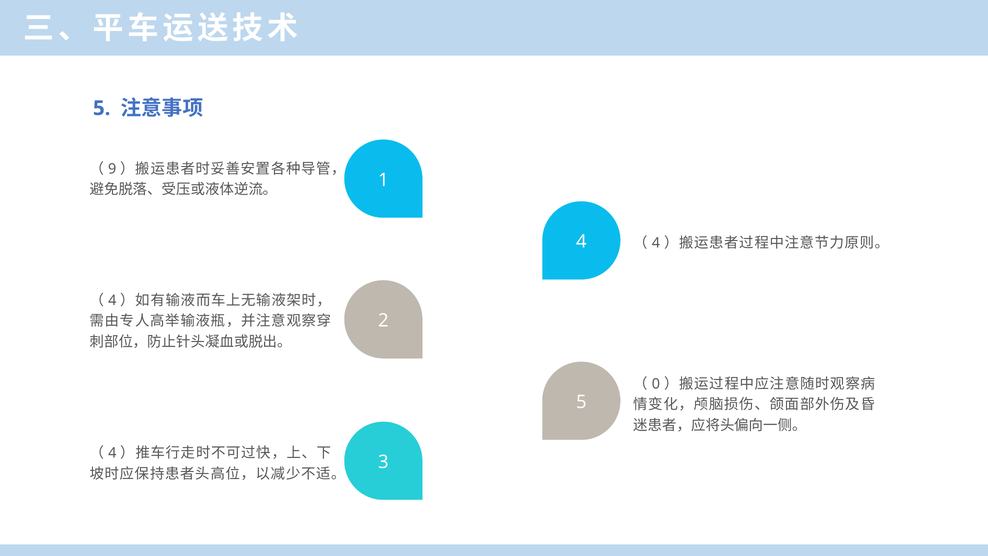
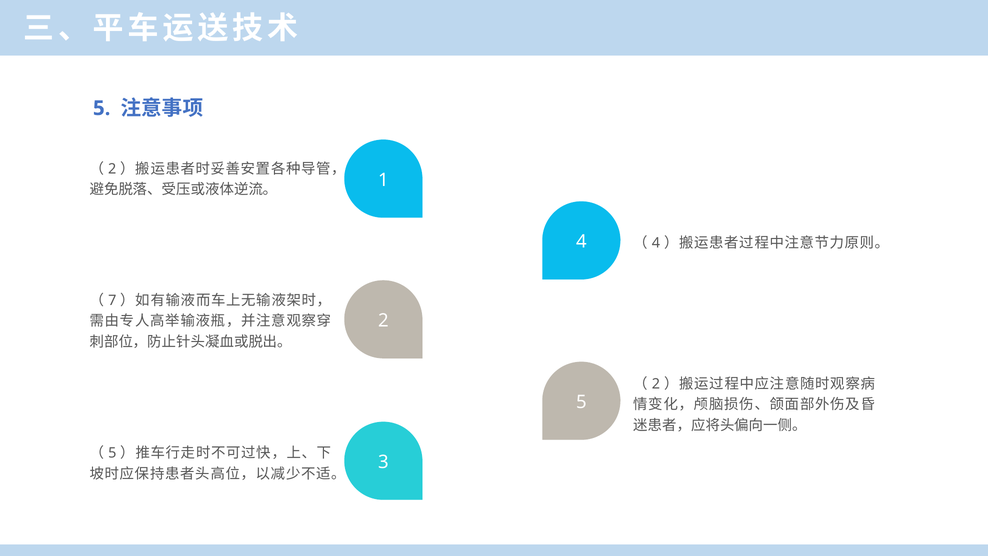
9 at (112, 169): 9 -> 2
4 at (112, 300): 4 -> 7
0 at (656, 384): 0 -> 2
4 at (112, 453): 4 -> 5
